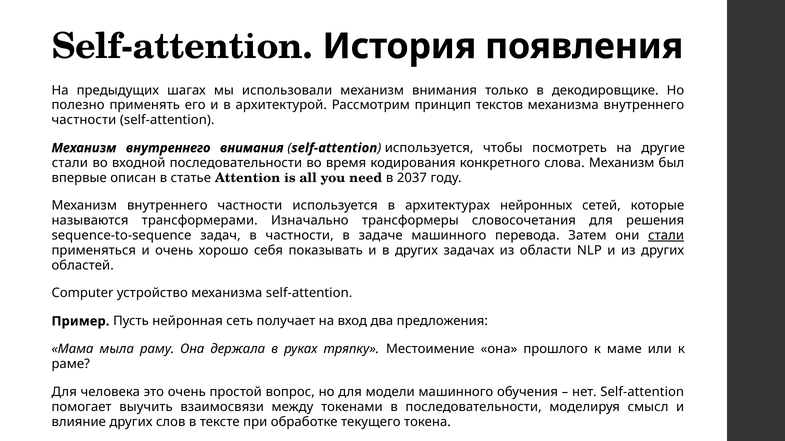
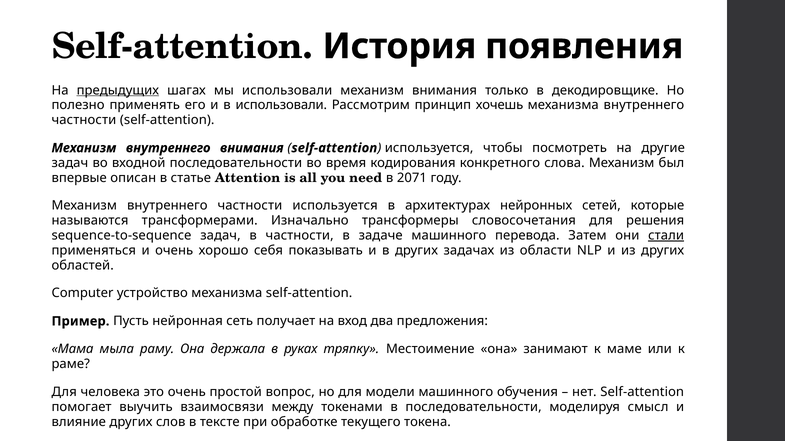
предыдущих underline: none -> present
в архитектурой: архитектурой -> использовали
текстов: текстов -> хочешь
стали at (70, 163): стали -> задач
2037: 2037 -> 2071
прошлого: прошлого -> занимают
